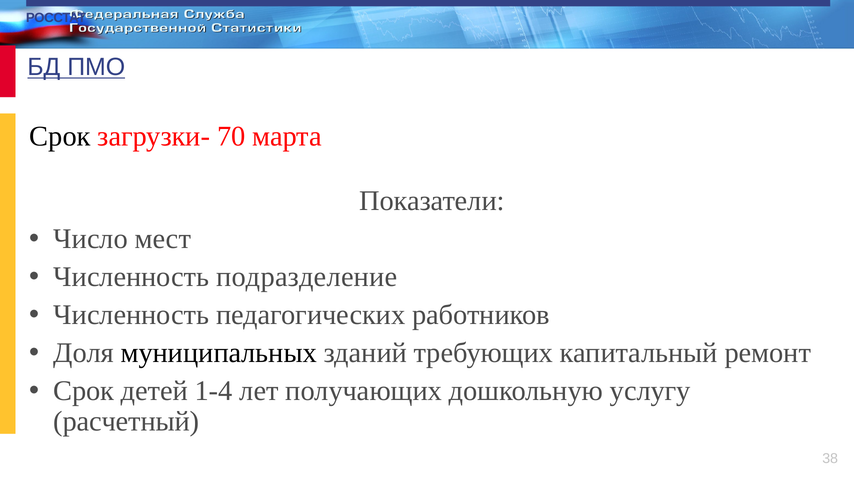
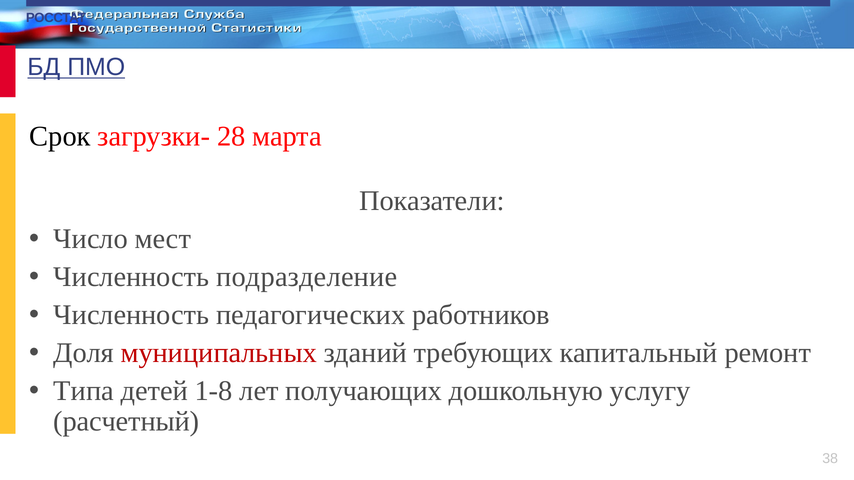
70: 70 -> 28
муниципальных colour: black -> red
Срок at (84, 391): Срок -> Типа
1-4: 1-4 -> 1-8
